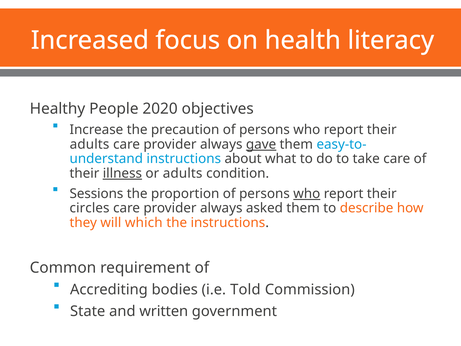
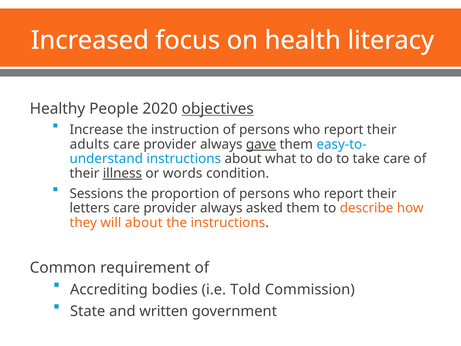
objectives underline: none -> present
precaution: precaution -> instruction
or adults: adults -> words
who at (307, 194) underline: present -> none
circles: circles -> letters
will which: which -> about
